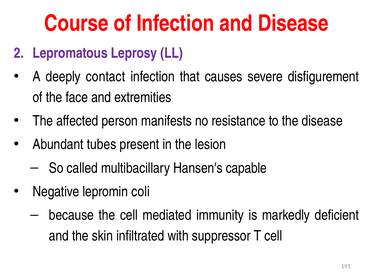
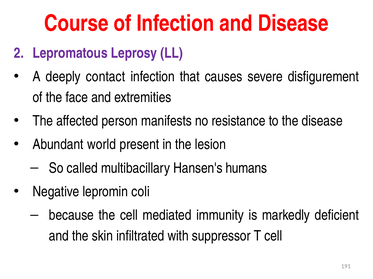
tubes: tubes -> world
capable: capable -> humans
